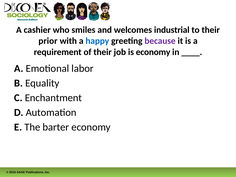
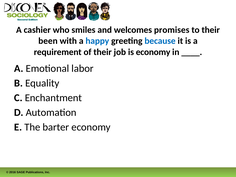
industrial: industrial -> promises
prior: prior -> been
because colour: purple -> blue
